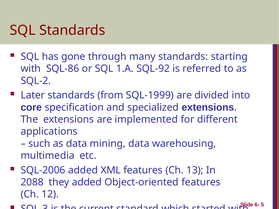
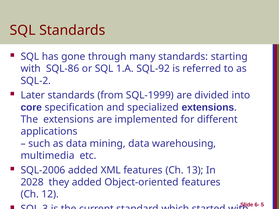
2088: 2088 -> 2028
